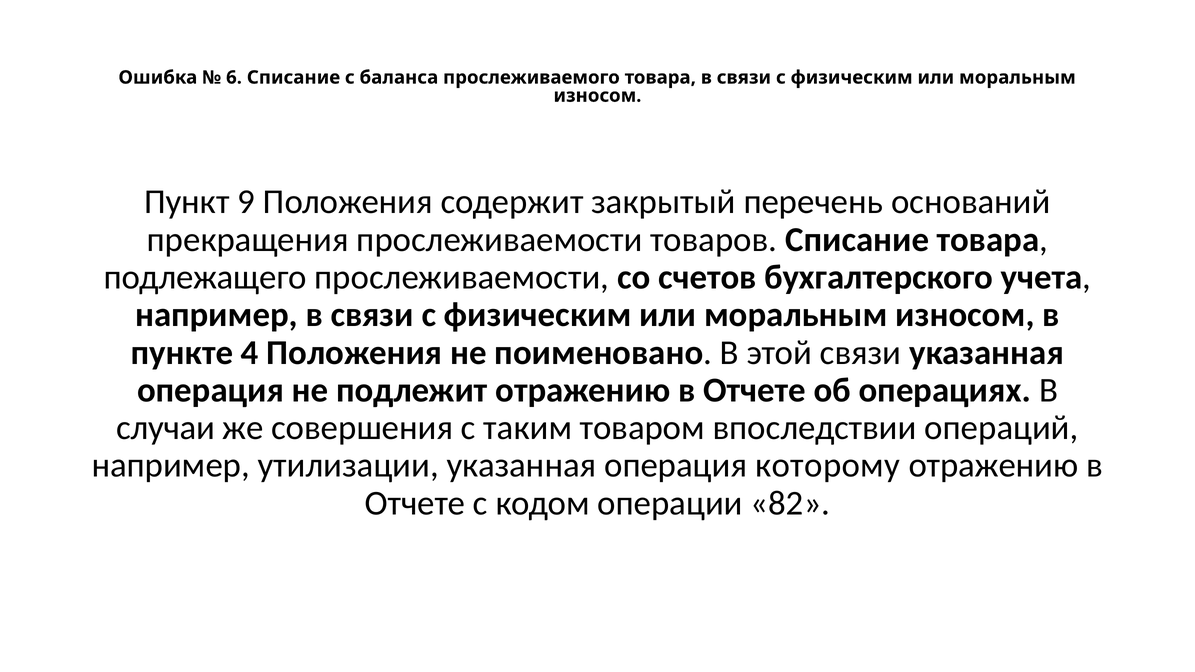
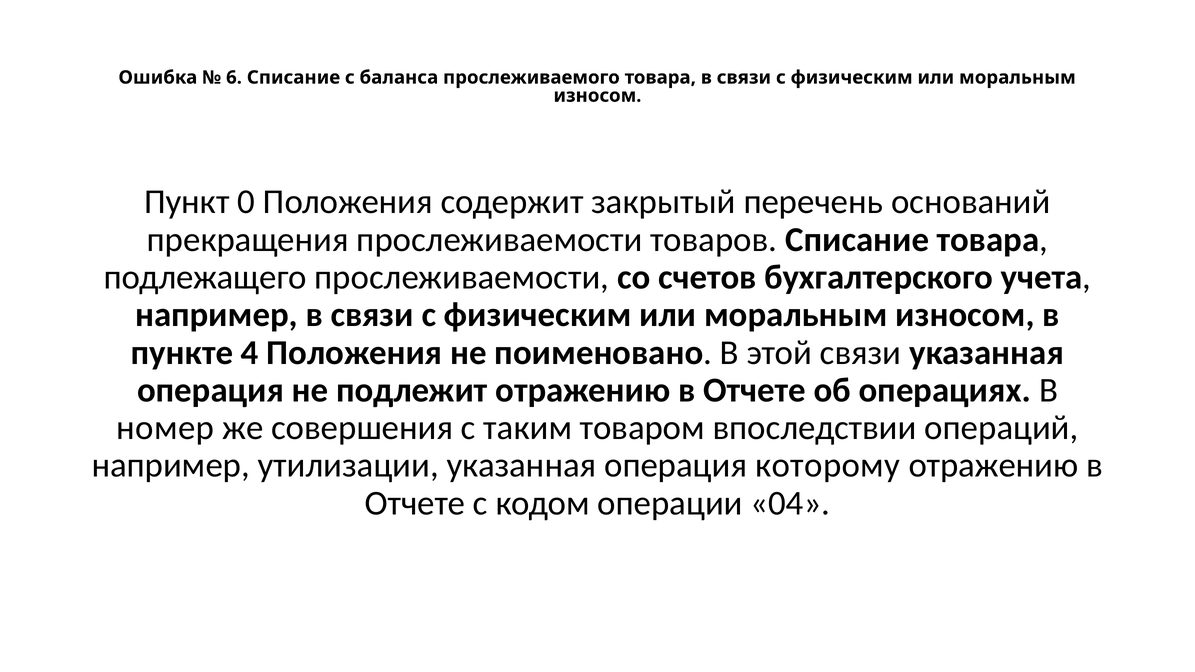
9: 9 -> 0
случаи: случаи -> номер
82: 82 -> 04
